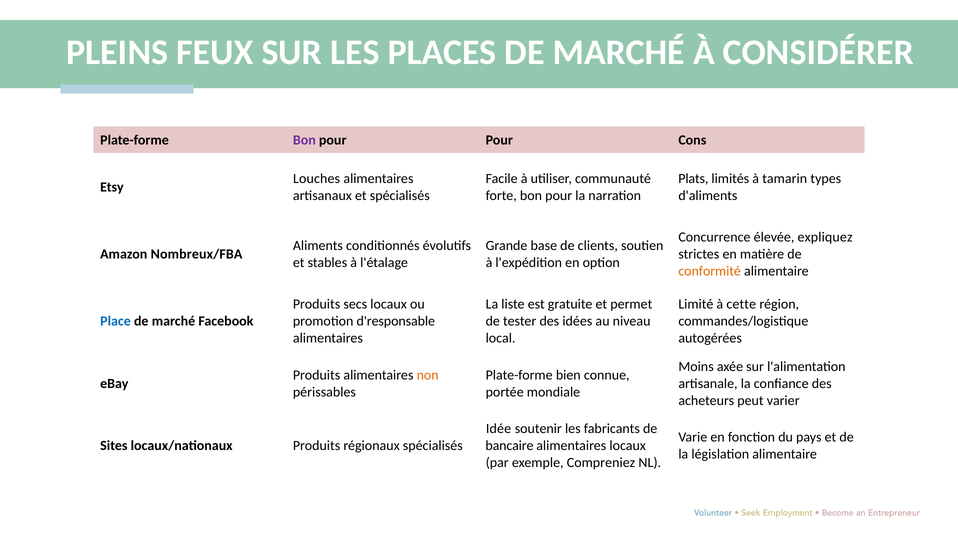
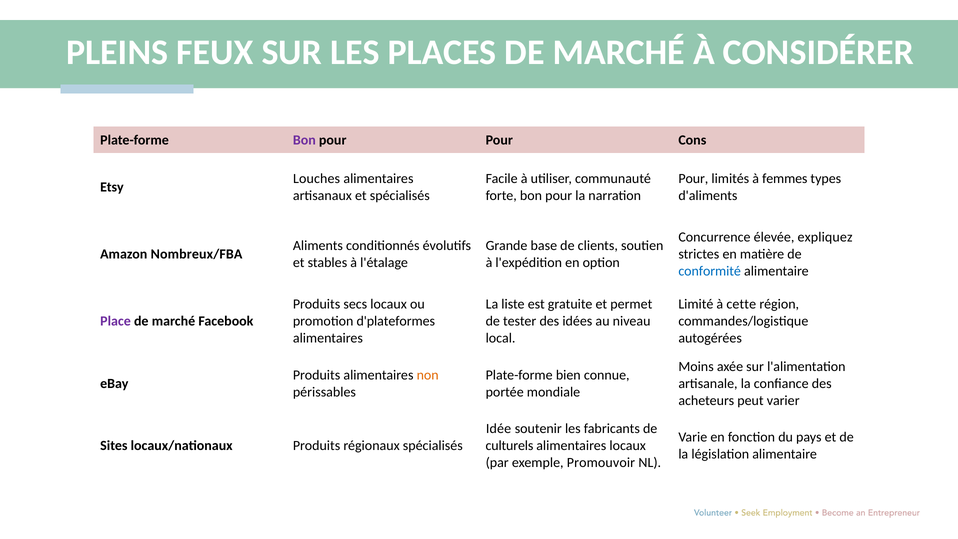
Plats at (693, 178): Plats -> Pour
tamarin: tamarin -> femmes
conformité colour: orange -> blue
Place colour: blue -> purple
d'responsable: d'responsable -> d'plateformes
bancaire: bancaire -> culturels
Compreniez: Compreniez -> Promouvoir
